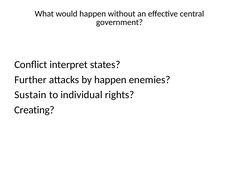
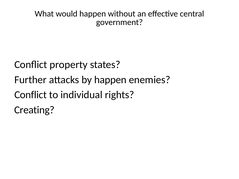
interpret: interpret -> property
Sustain at (30, 95): Sustain -> Conflict
